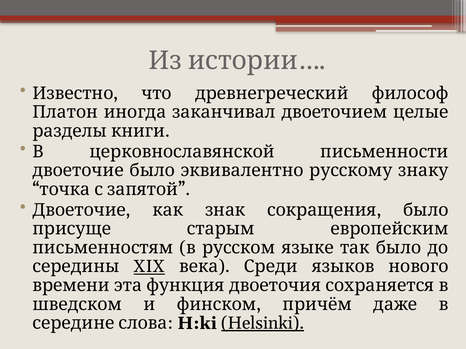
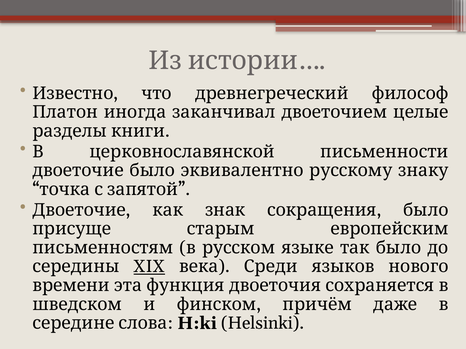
Helsinki underline: present -> none
